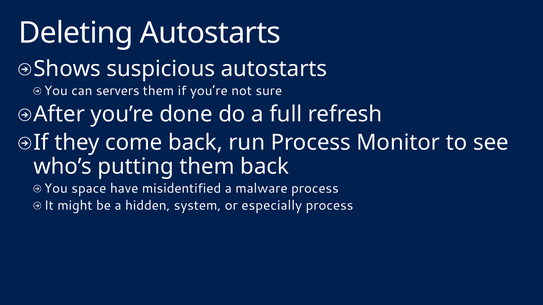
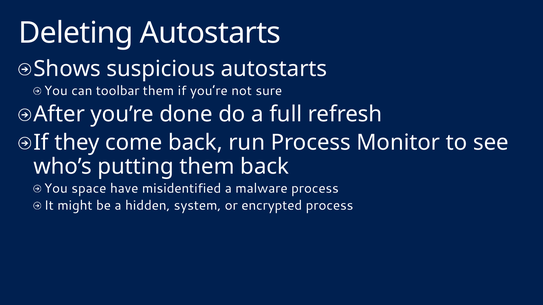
servers: servers -> toolbar
especially: especially -> encrypted
